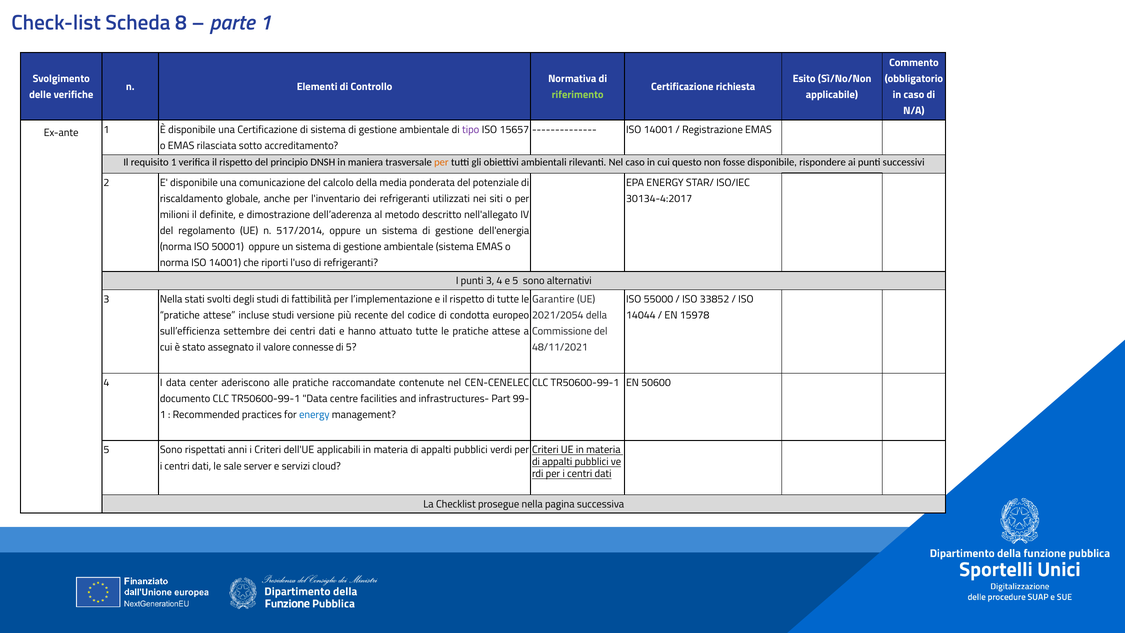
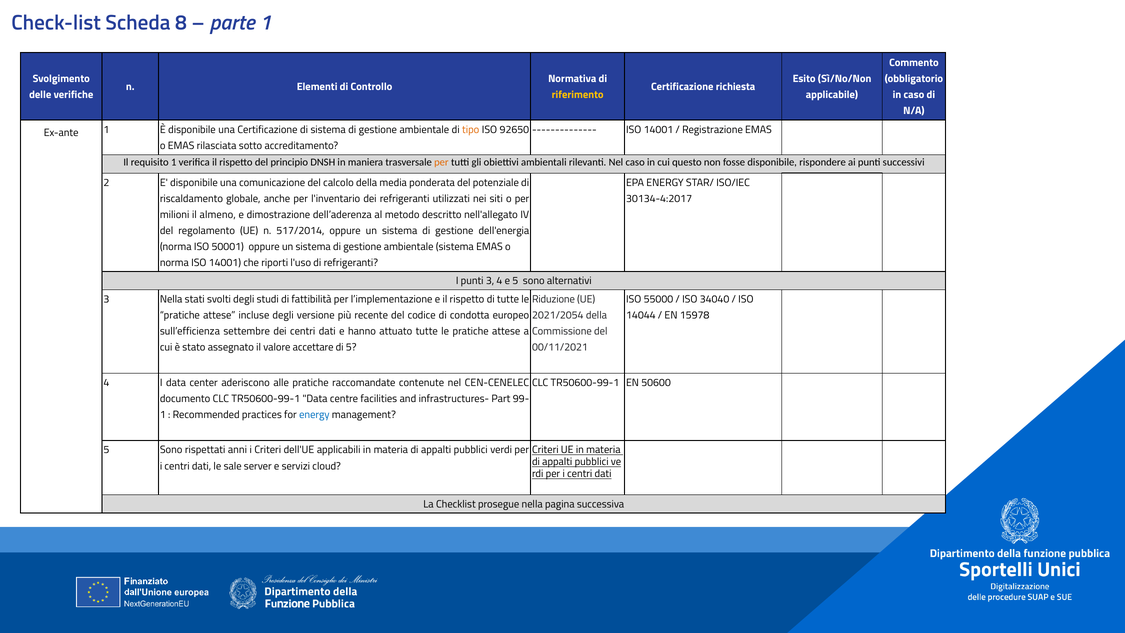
riferimento colour: light green -> yellow
tipo colour: purple -> orange
15657: 15657 -> 92650
definite: definite -> almeno
Garantire: Garantire -> Riduzione
33852: 33852 -> 34040
incluse studi: studi -> degli
connesse: connesse -> accettare
48/11/2021: 48/11/2021 -> 00/11/2021
